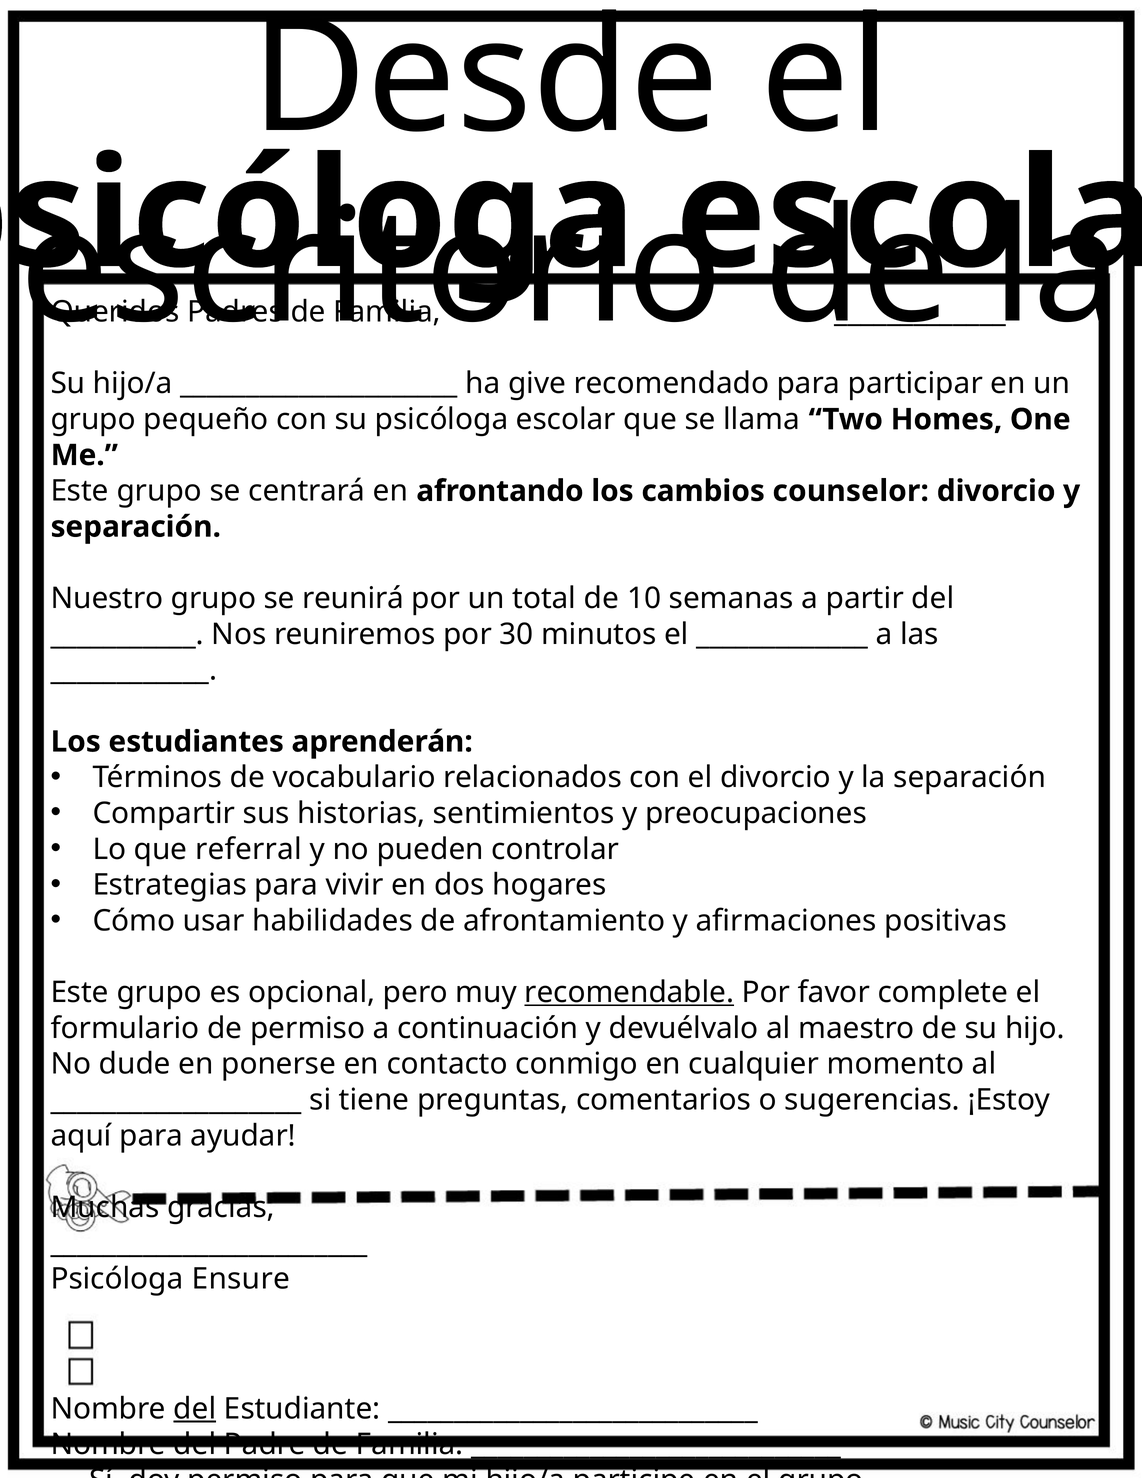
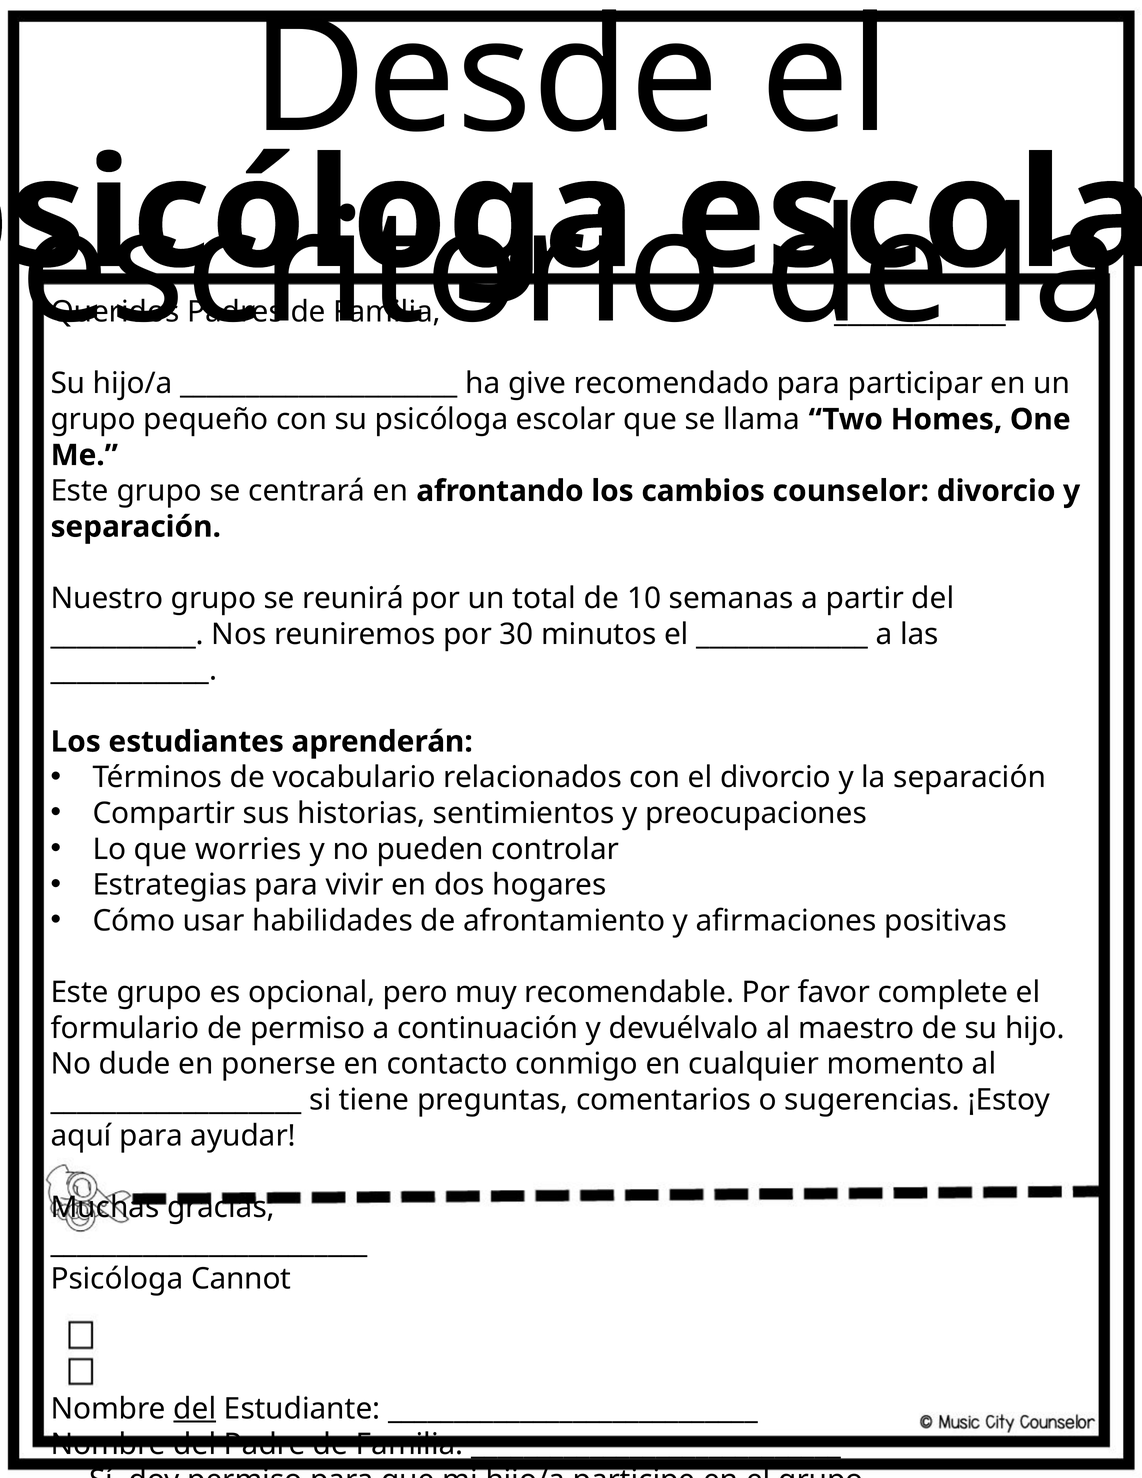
referral: referral -> worries
recomendable underline: present -> none
Ensure: Ensure -> Cannot
